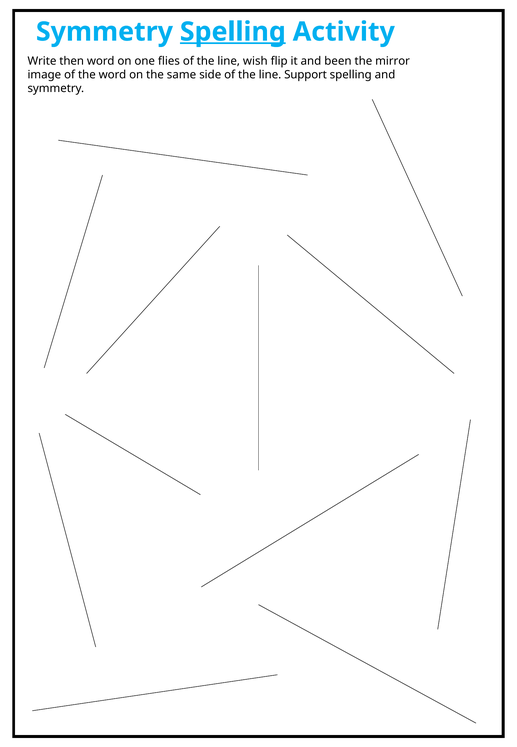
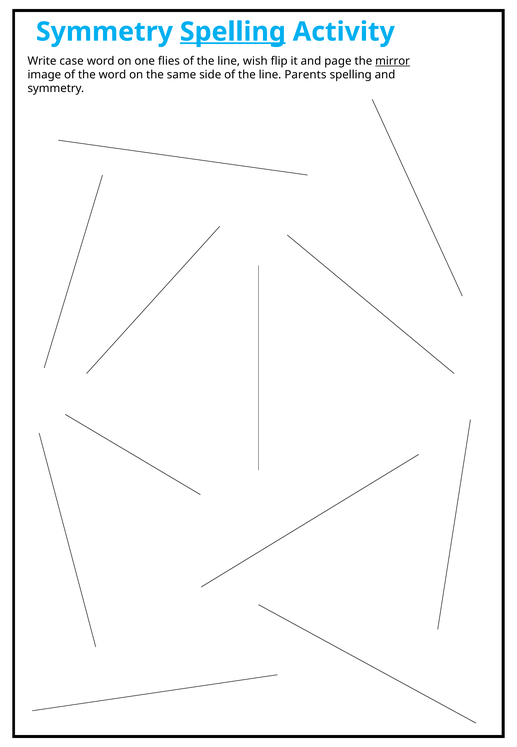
then: then -> case
been: been -> page
mirror underline: none -> present
Support: Support -> Parents
